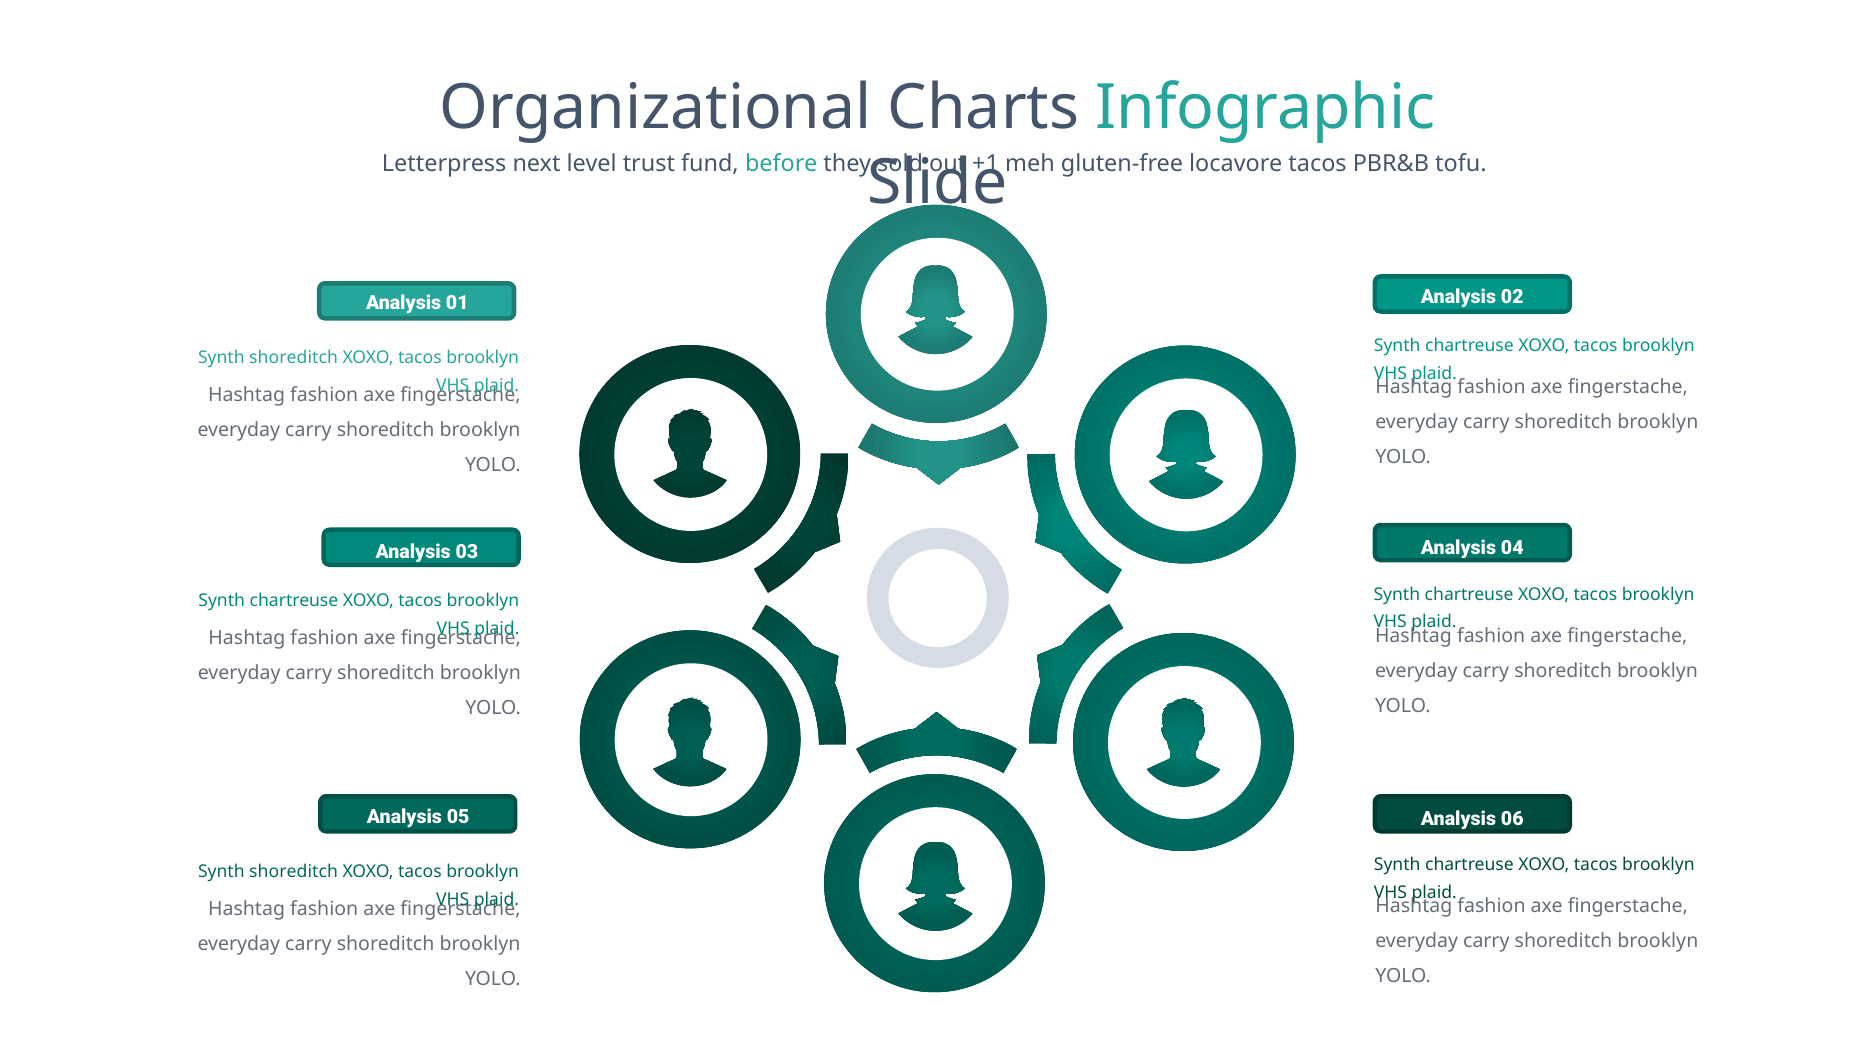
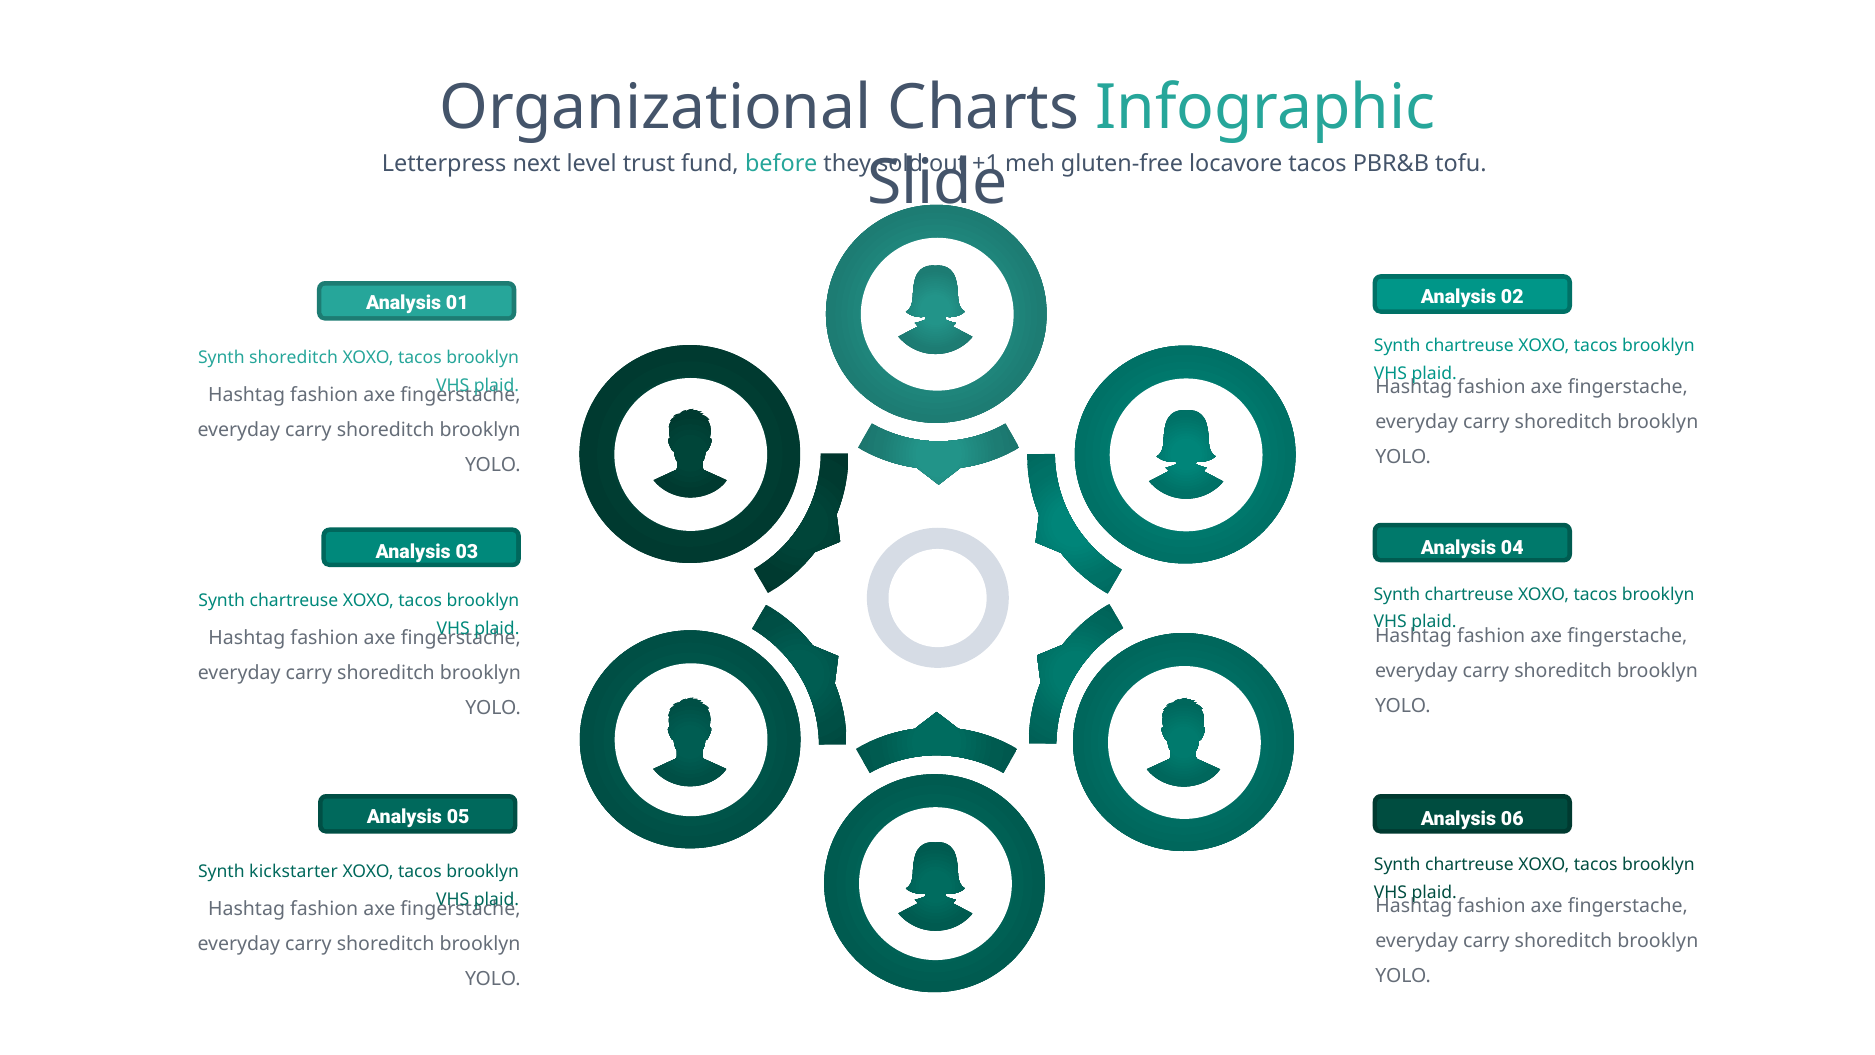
shoreditch at (294, 872): shoreditch -> kickstarter
